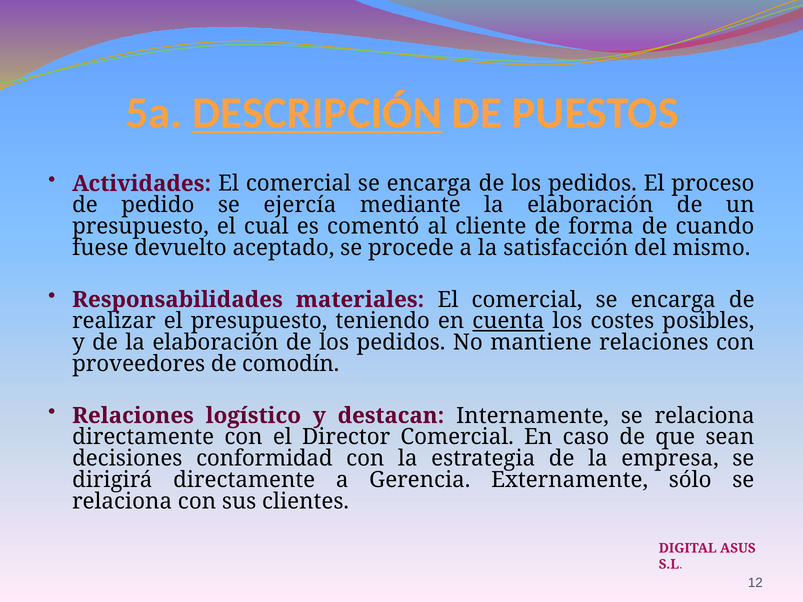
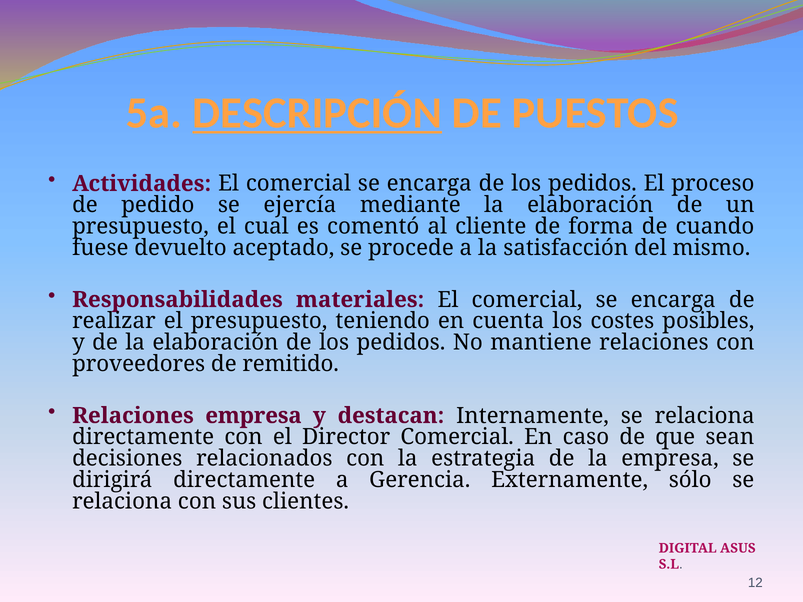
cuenta underline: present -> none
comodín: comodín -> remitido
Relaciones logístico: logístico -> empresa
conformidad: conformidad -> relacionados
